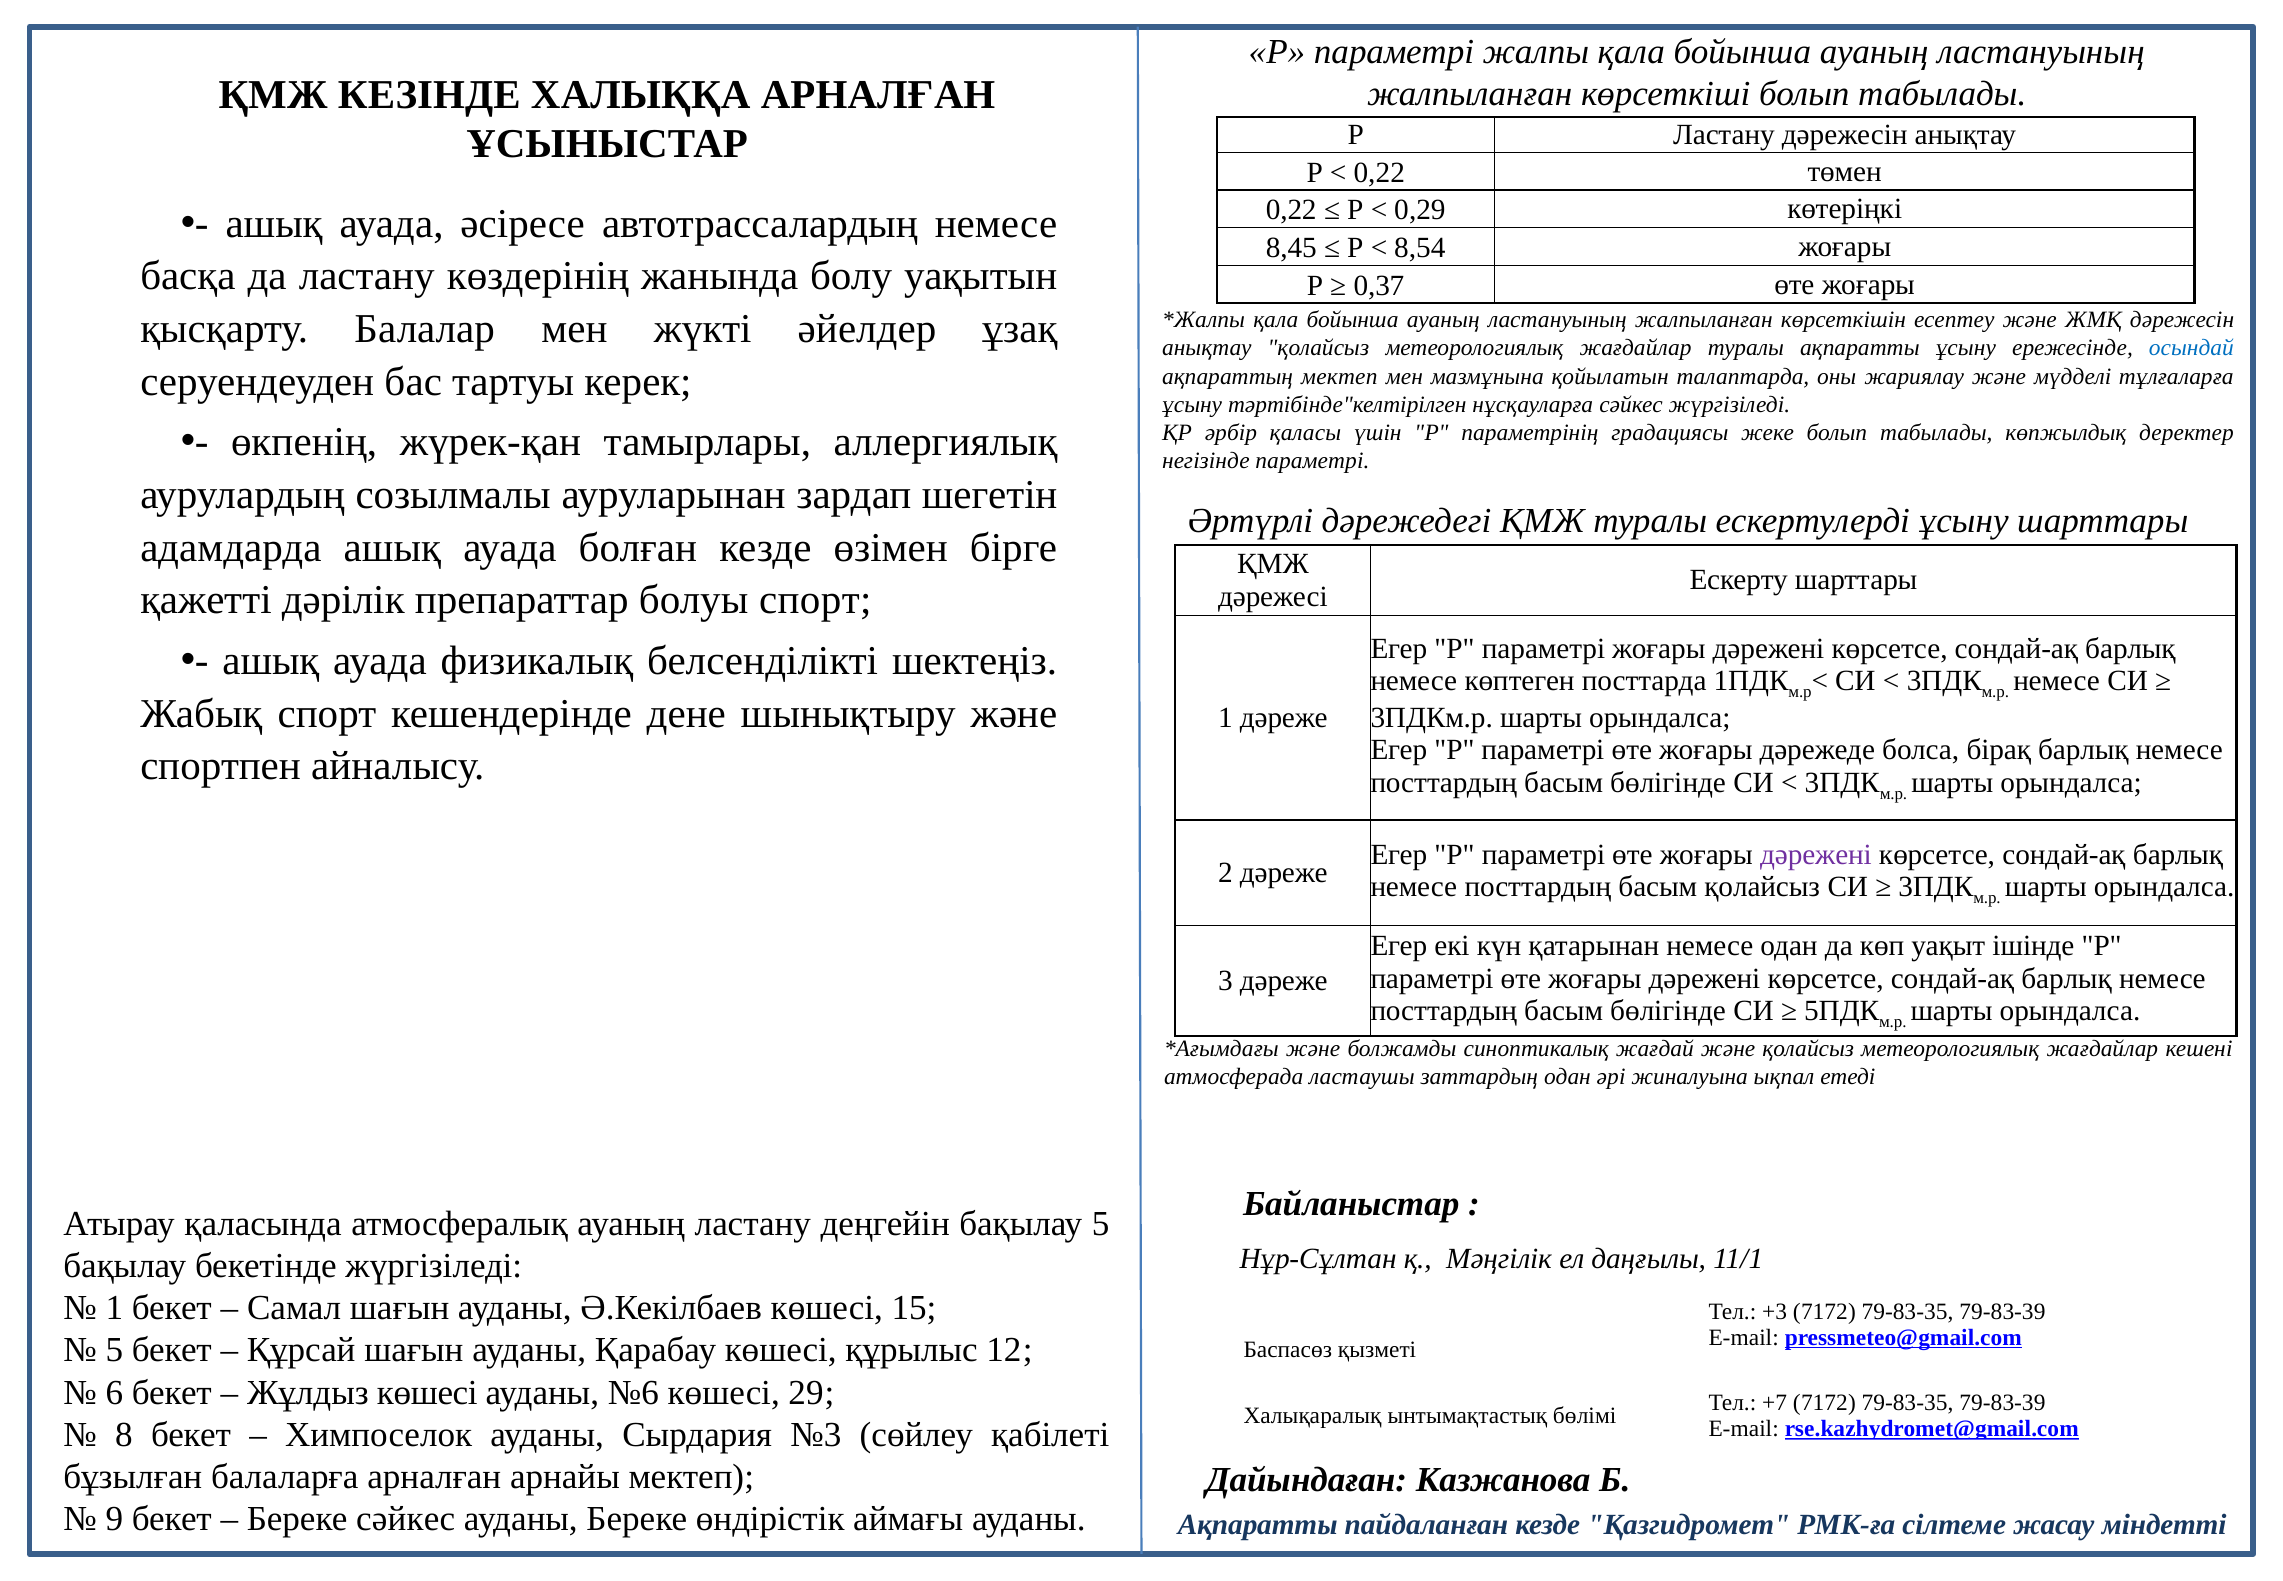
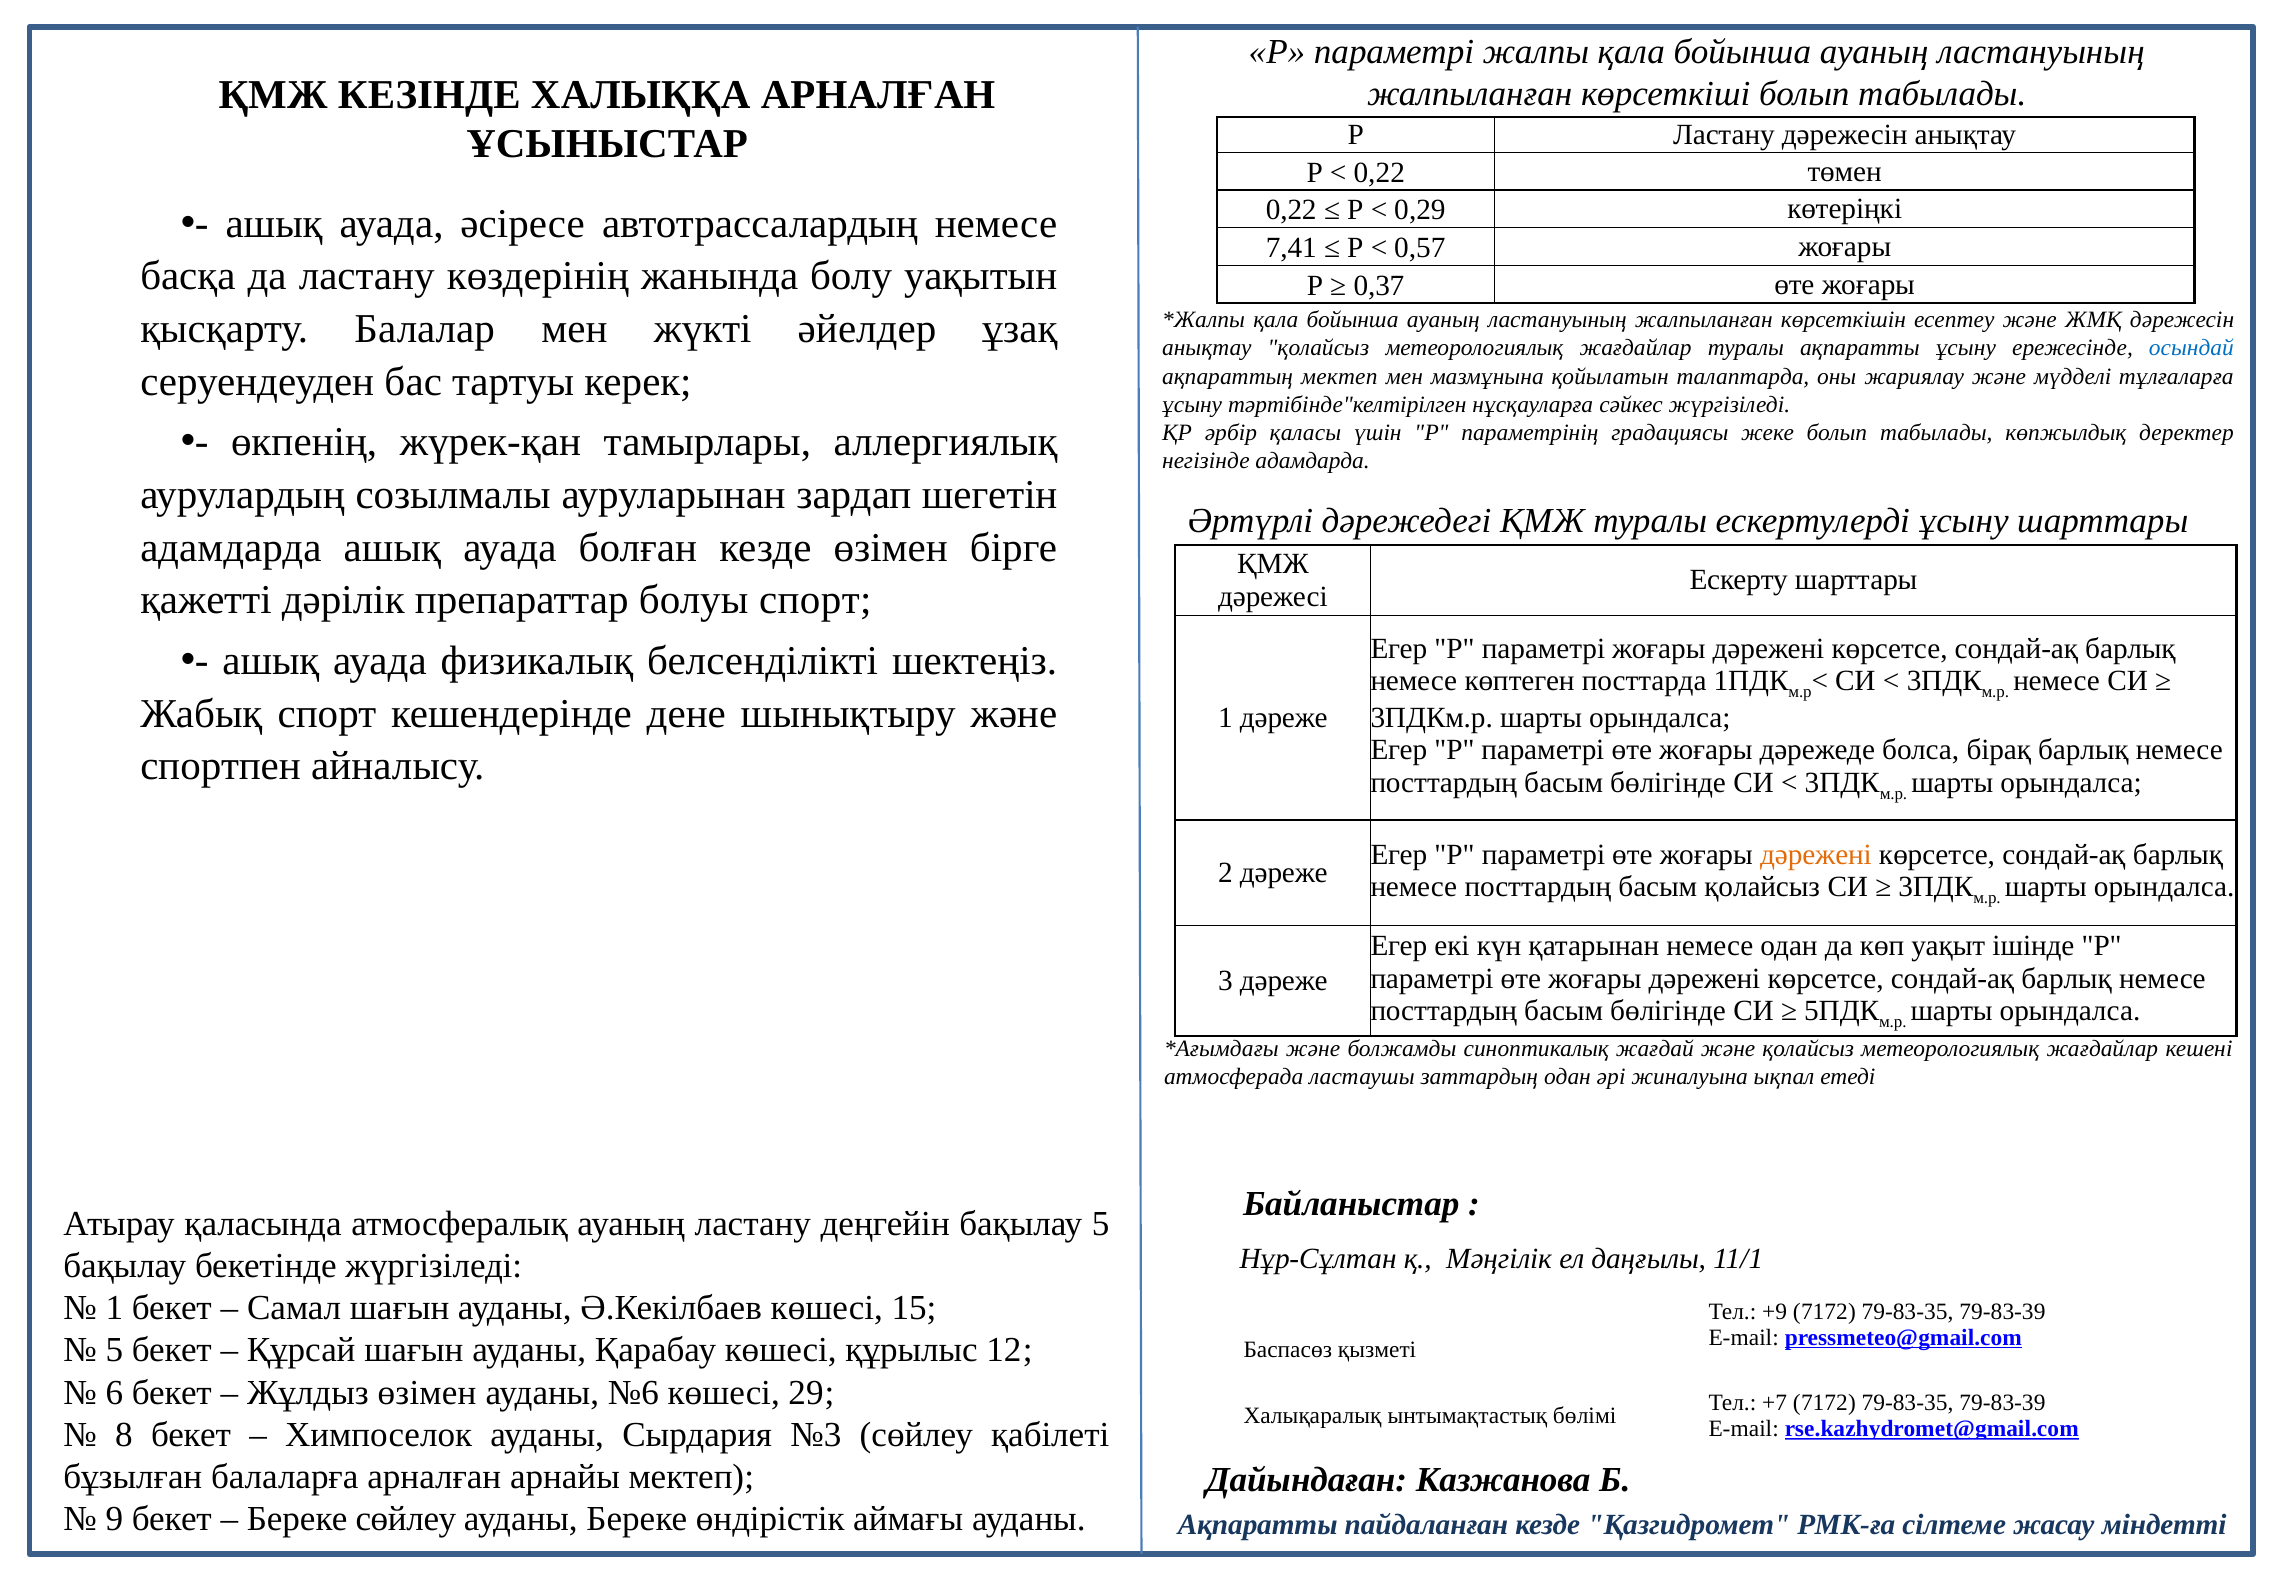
8,45: 8,45 -> 7,41
8,54: 8,54 -> 0,57
негізінде параметрі: параметрі -> адамдарда
дәрежені at (1816, 854) colour: purple -> orange
+3: +3 -> +9
Жұлдыз көшесі: көшесі -> өзімен
Береке сәйкес: сәйкес -> сөйлеу
